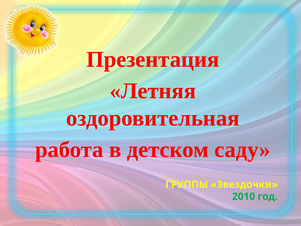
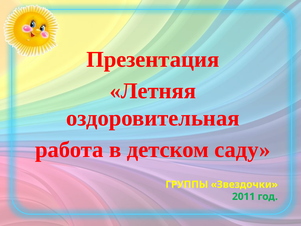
2010: 2010 -> 2011
